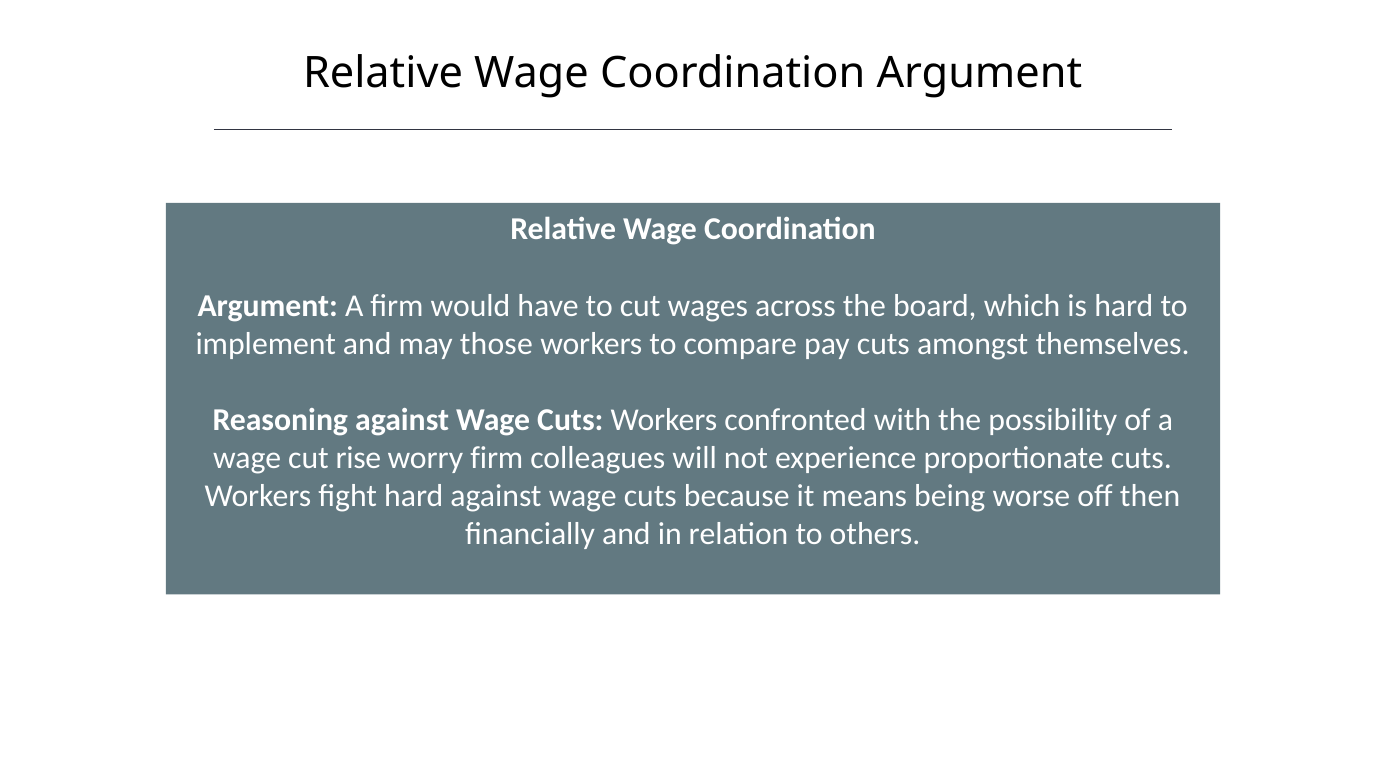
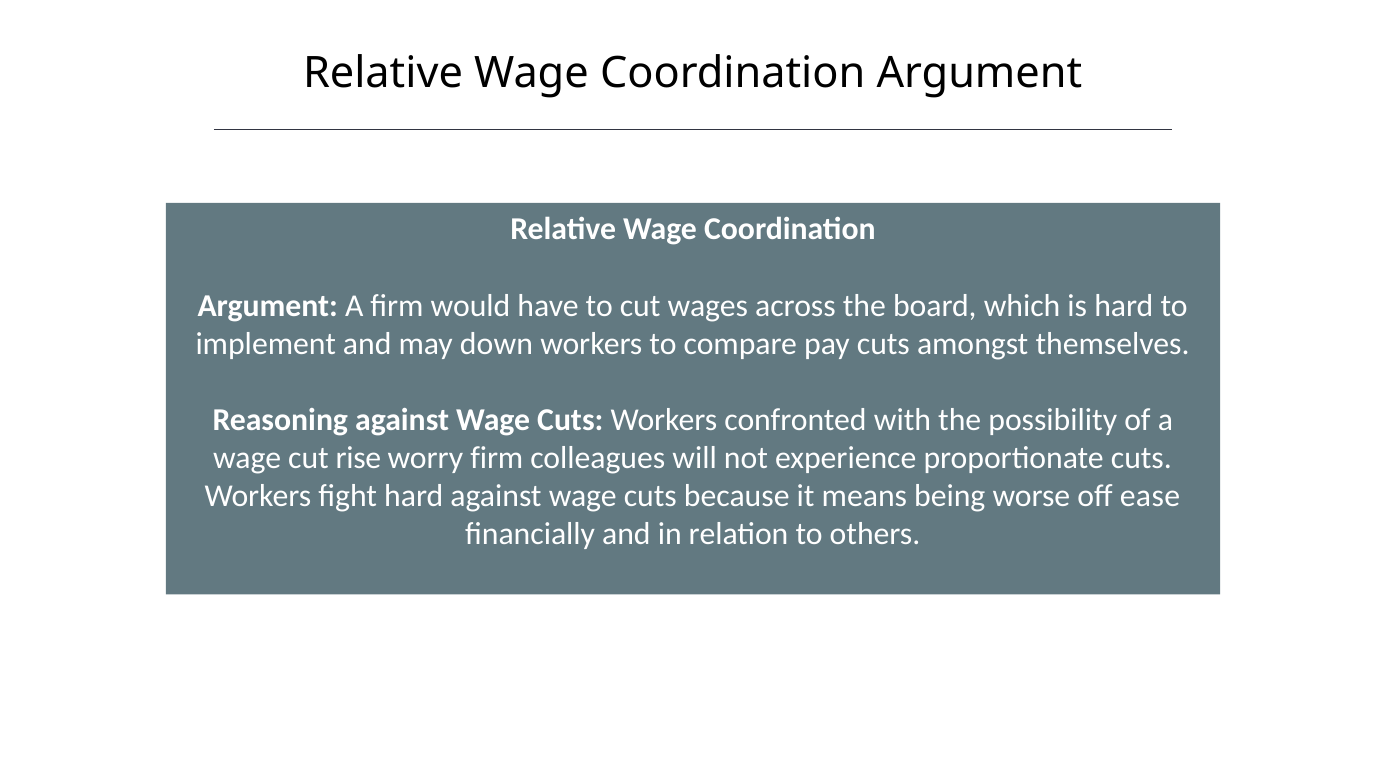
those: those -> down
then: then -> ease
